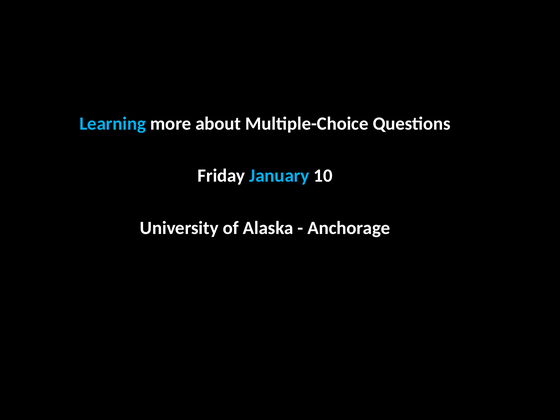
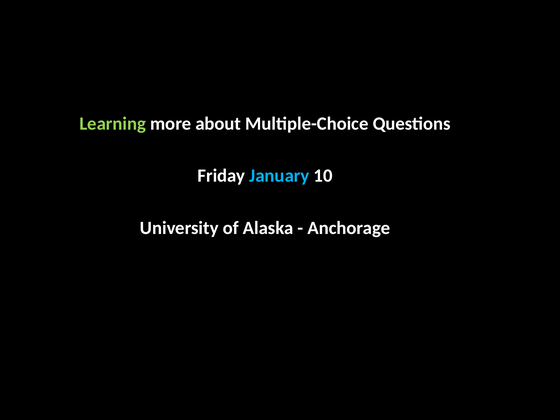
Learning colour: light blue -> light green
